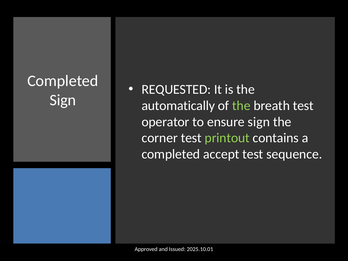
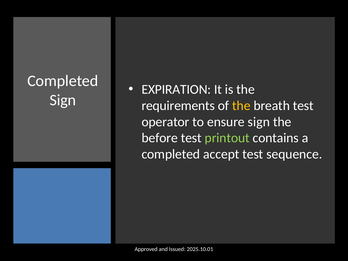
REQUESTED: REQUESTED -> EXPIRATION
automatically: automatically -> requirements
the at (241, 106) colour: light green -> yellow
corner: corner -> before
